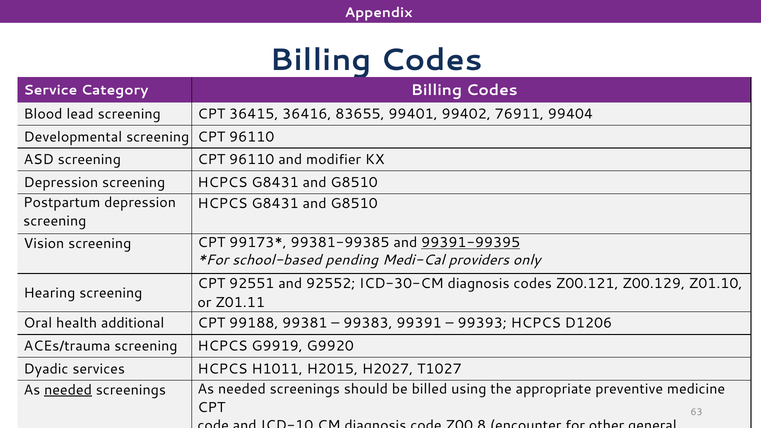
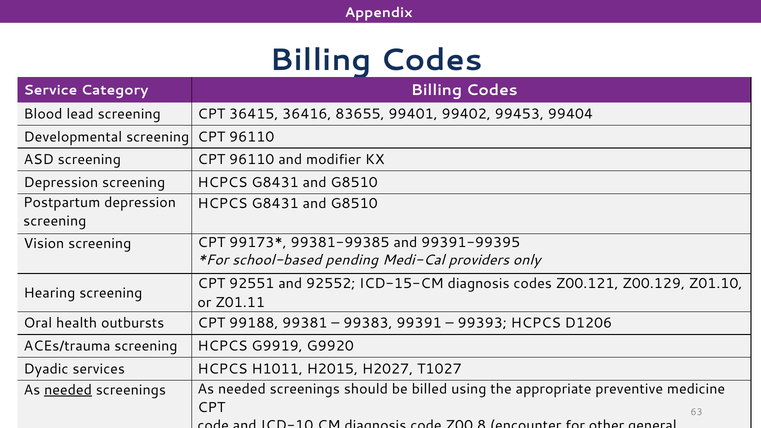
76911: 76911 -> 99453
99391-99395 underline: present -> none
ICD-30-CM: ICD-30-CM -> ICD-15-CM
additional: additional -> outbursts
